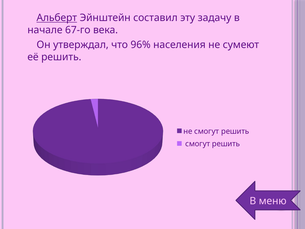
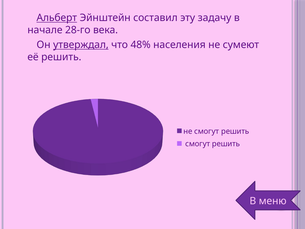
67-го: 67-го -> 28-го
утверждал underline: none -> present
96%: 96% -> 48%
